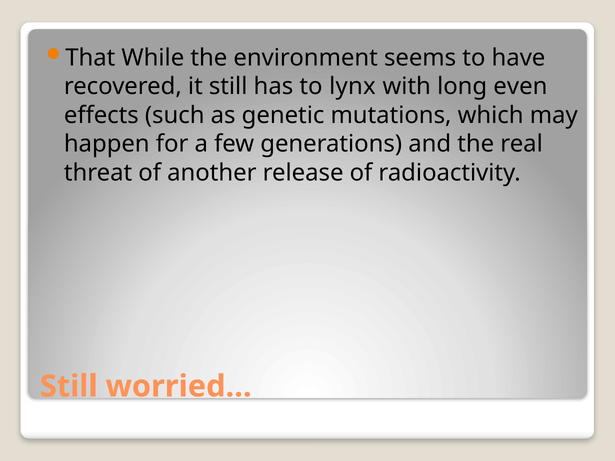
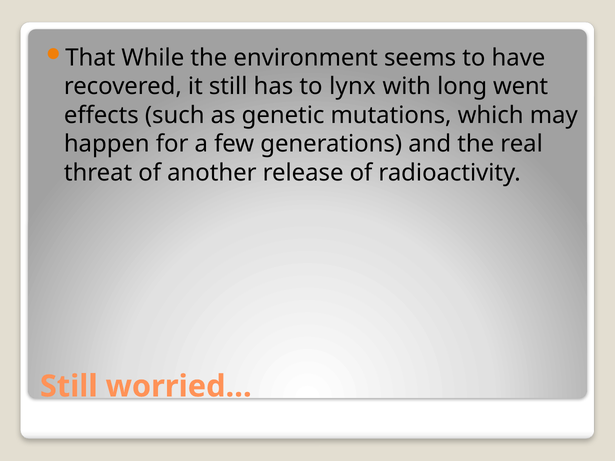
even: even -> went
